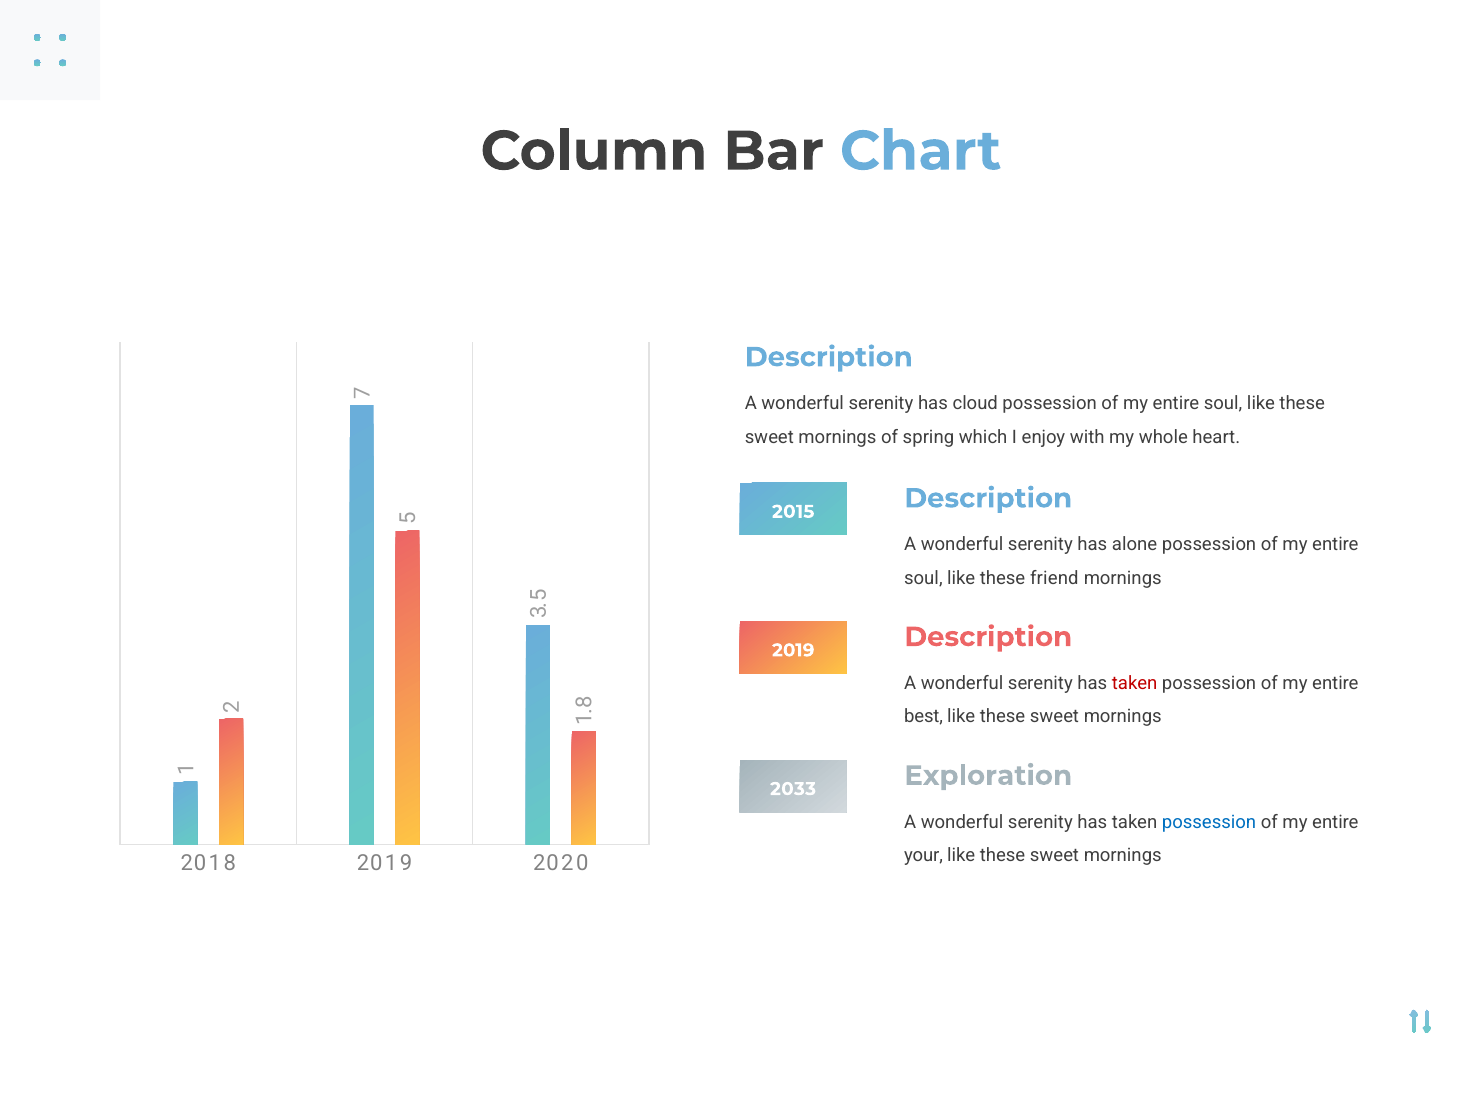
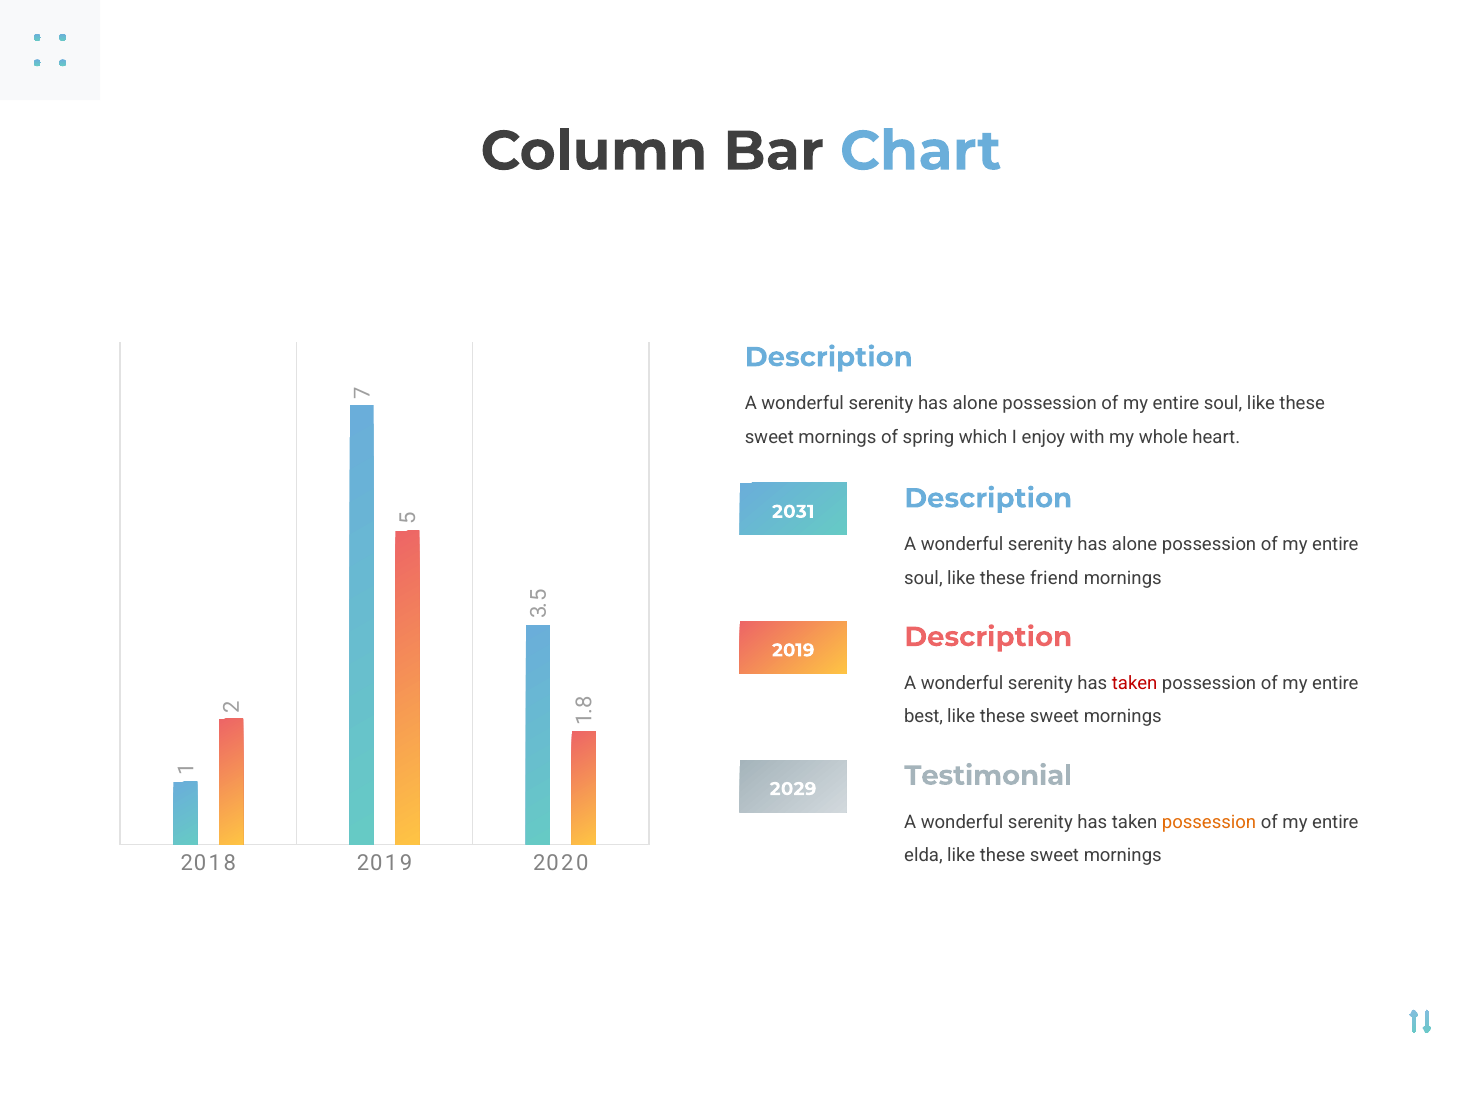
cloud at (975, 403): cloud -> alone
2015: 2015 -> 2031
Exploration: Exploration -> Testimonial
2033: 2033 -> 2029
possession at (1209, 822) colour: blue -> orange
your: your -> elda
